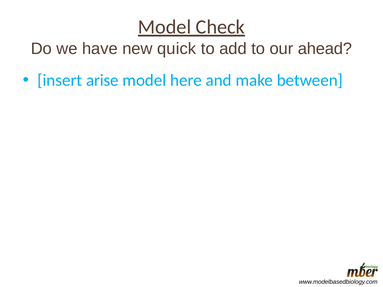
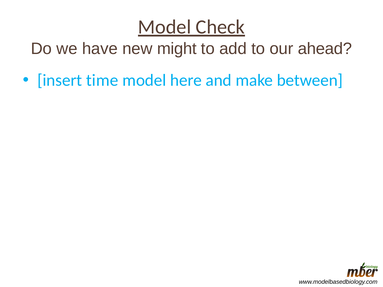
quick: quick -> might
arise: arise -> time
